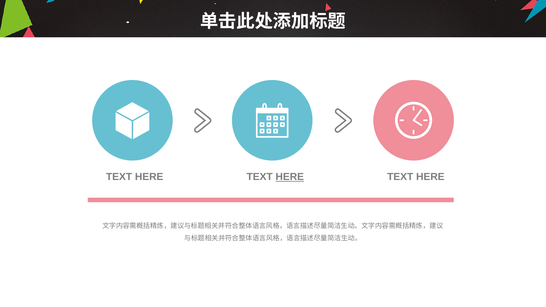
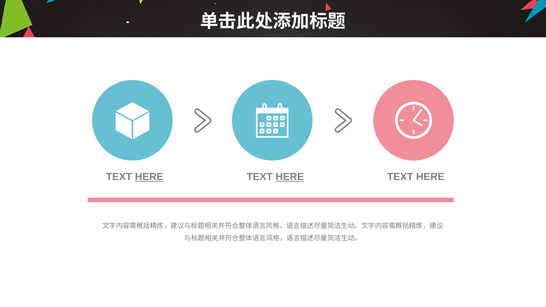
HERE at (149, 177) underline: none -> present
